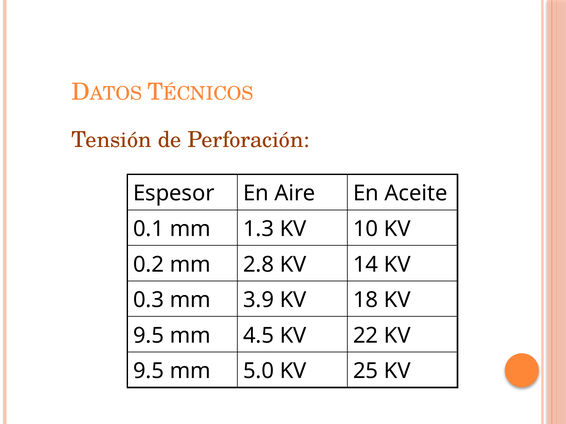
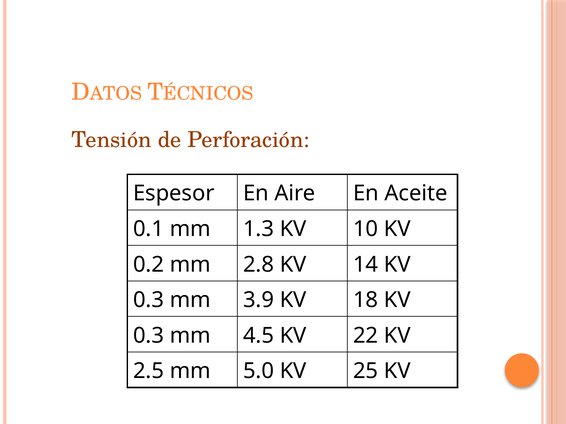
9.5 at (149, 336): 9.5 -> 0.3
9.5 at (149, 372): 9.5 -> 2.5
